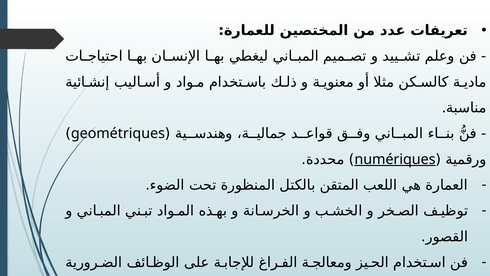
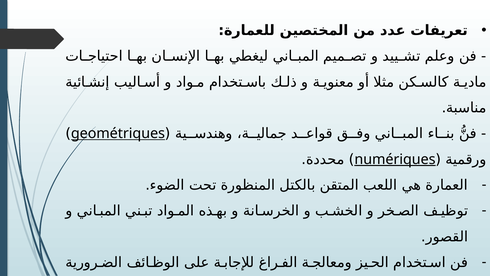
geométriques underline: none -> present
